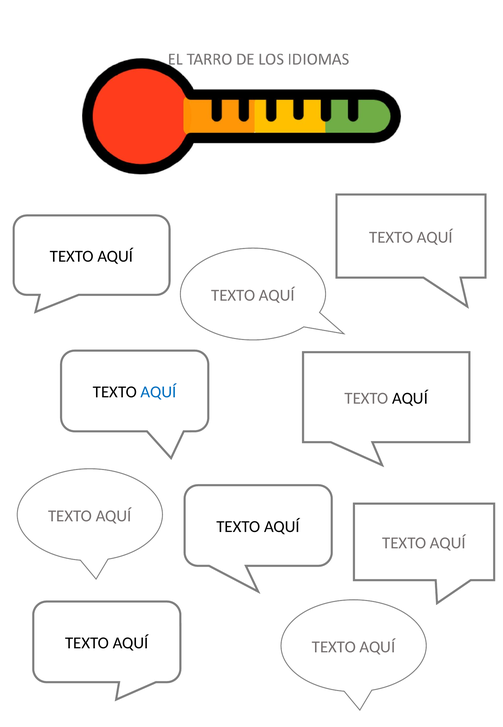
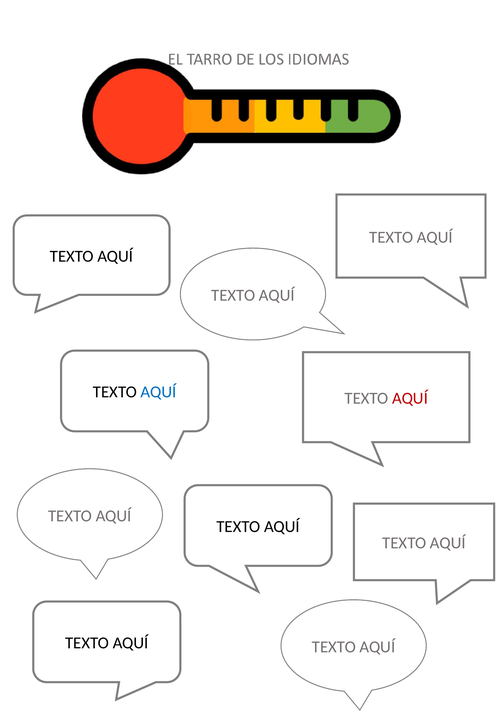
AQUÍ at (410, 398) colour: black -> red
